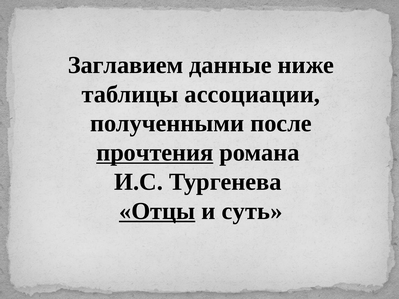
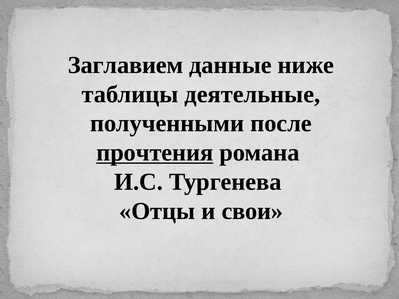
ассоциации: ассоциации -> деятельные
Отцы underline: present -> none
суть: суть -> свои
